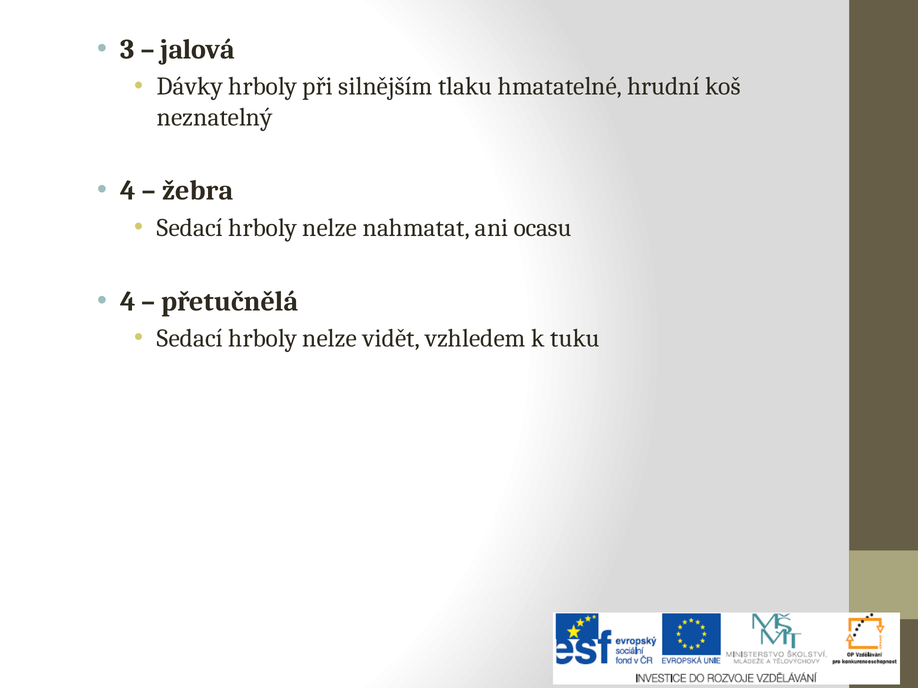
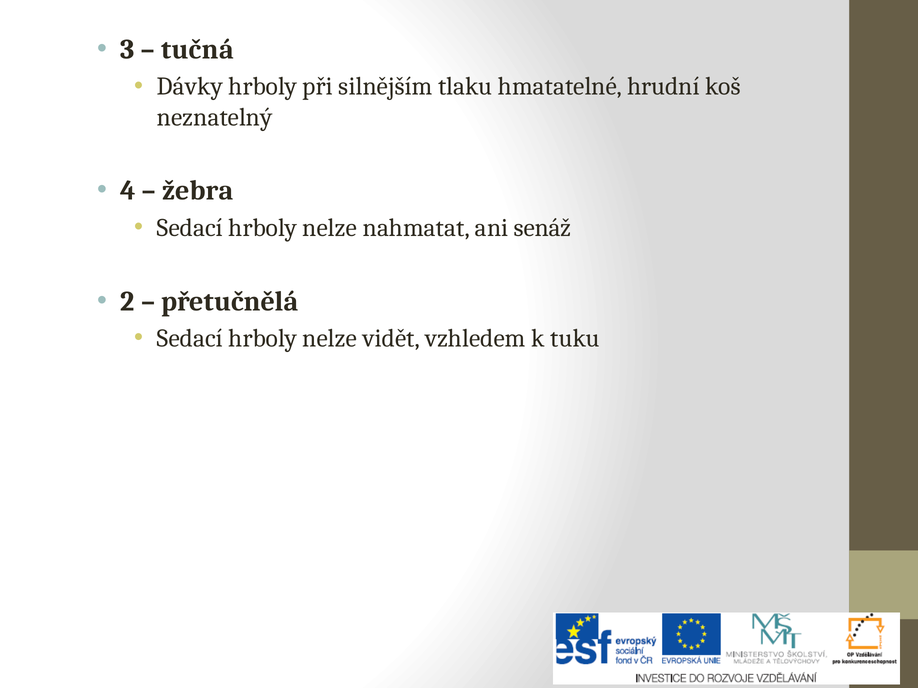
jalová: jalová -> tučná
ocasu: ocasu -> senáž
4 at (128, 301): 4 -> 2
